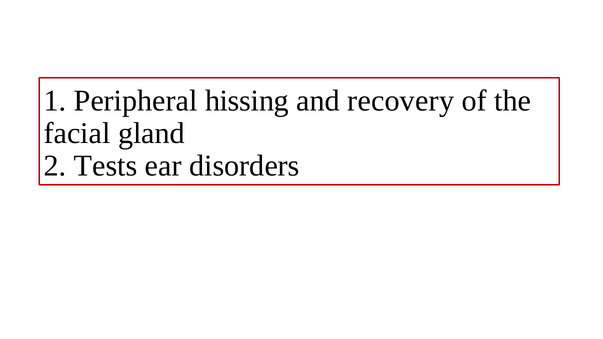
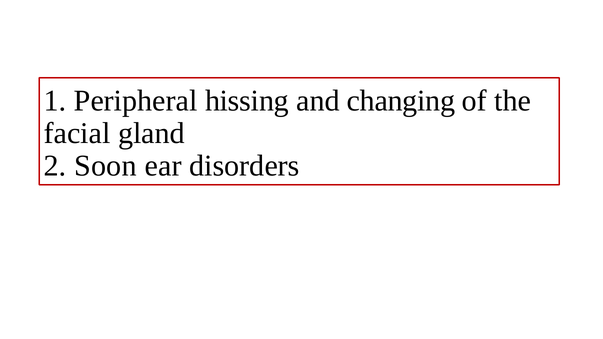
recovery: recovery -> changing
Tests: Tests -> Soon
